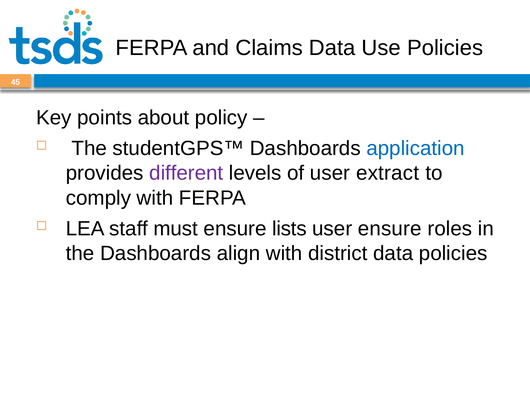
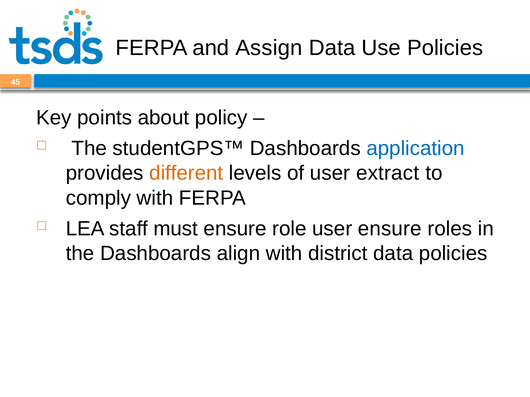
Claims: Claims -> Assign
different colour: purple -> orange
lists: lists -> role
